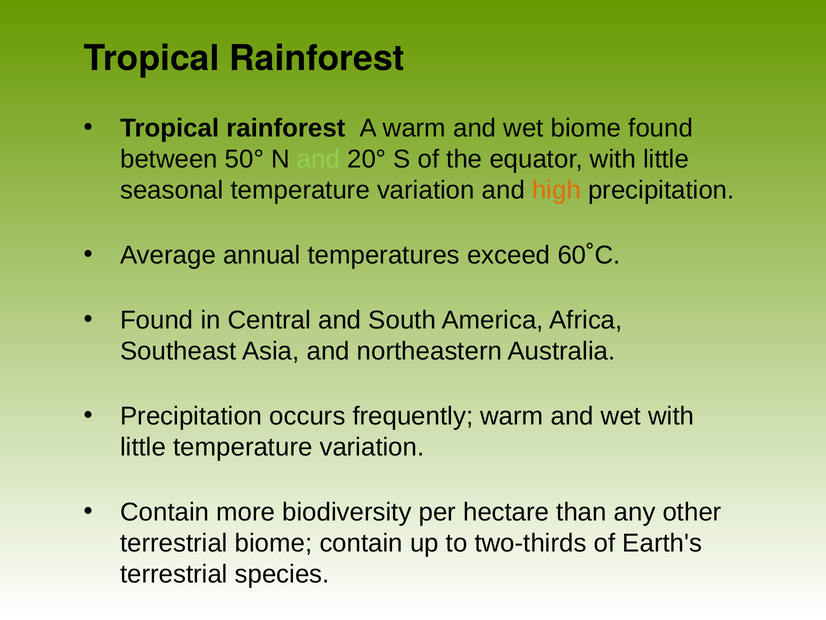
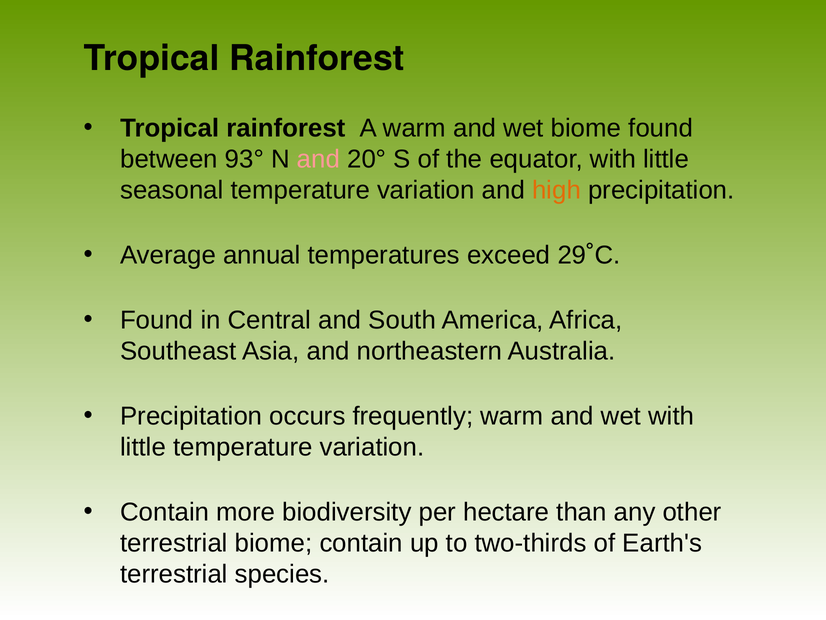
50°: 50° -> 93°
and at (318, 159) colour: light green -> pink
60˚C: 60˚C -> 29˚C
